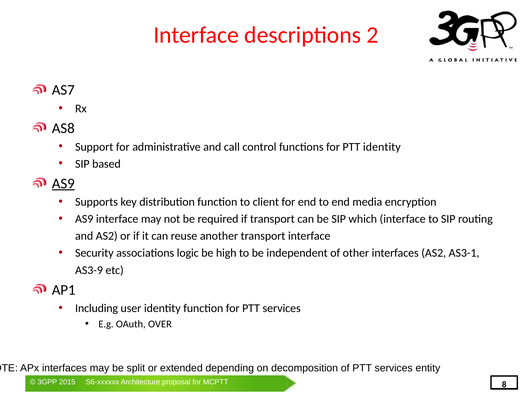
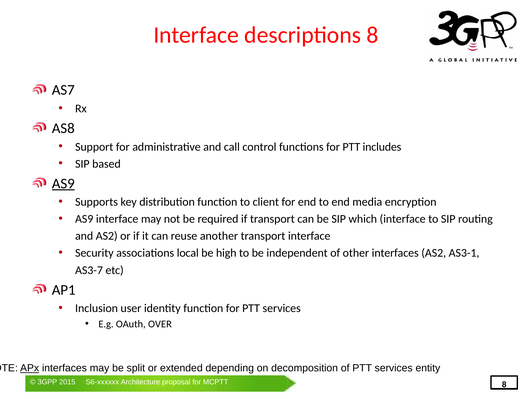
descriptions 2: 2 -> 8
PTT identity: identity -> includes
logic: logic -> local
AS3-9: AS3-9 -> AS3-7
Including: Including -> Inclusion
APx underline: none -> present
